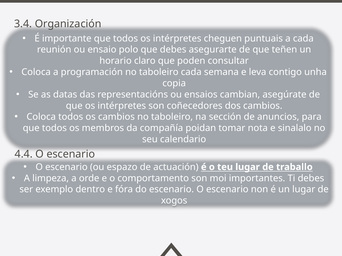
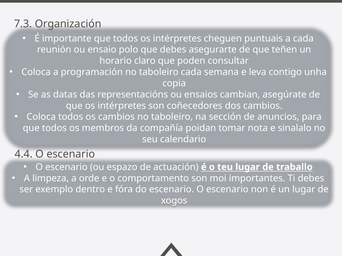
3.4: 3.4 -> 7.3
